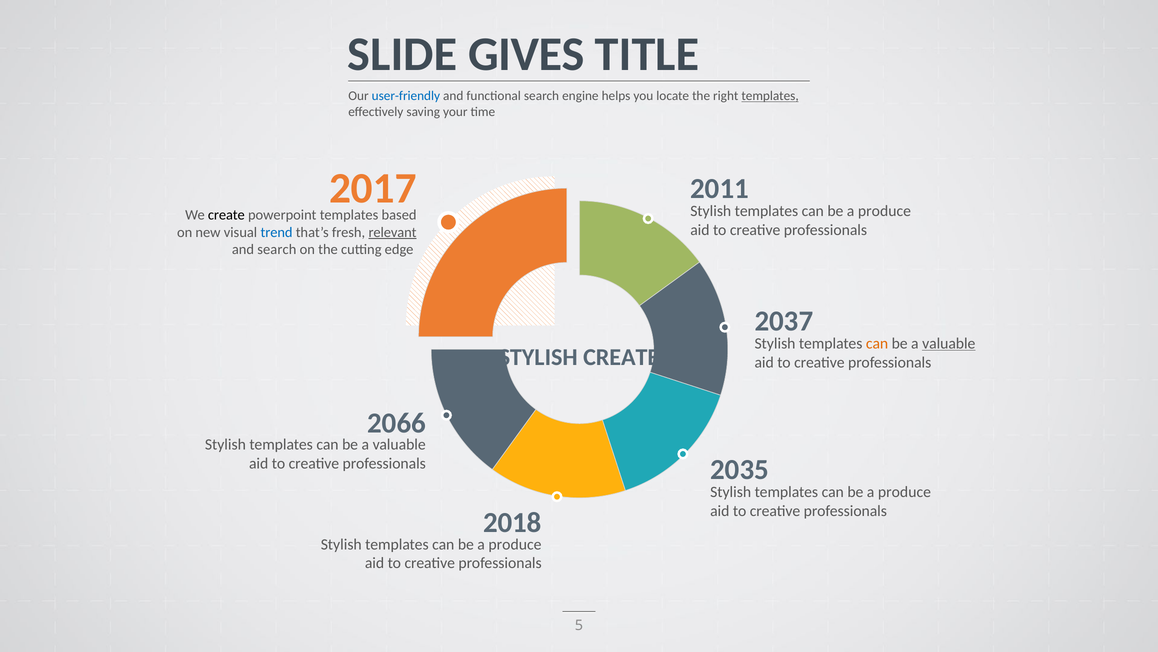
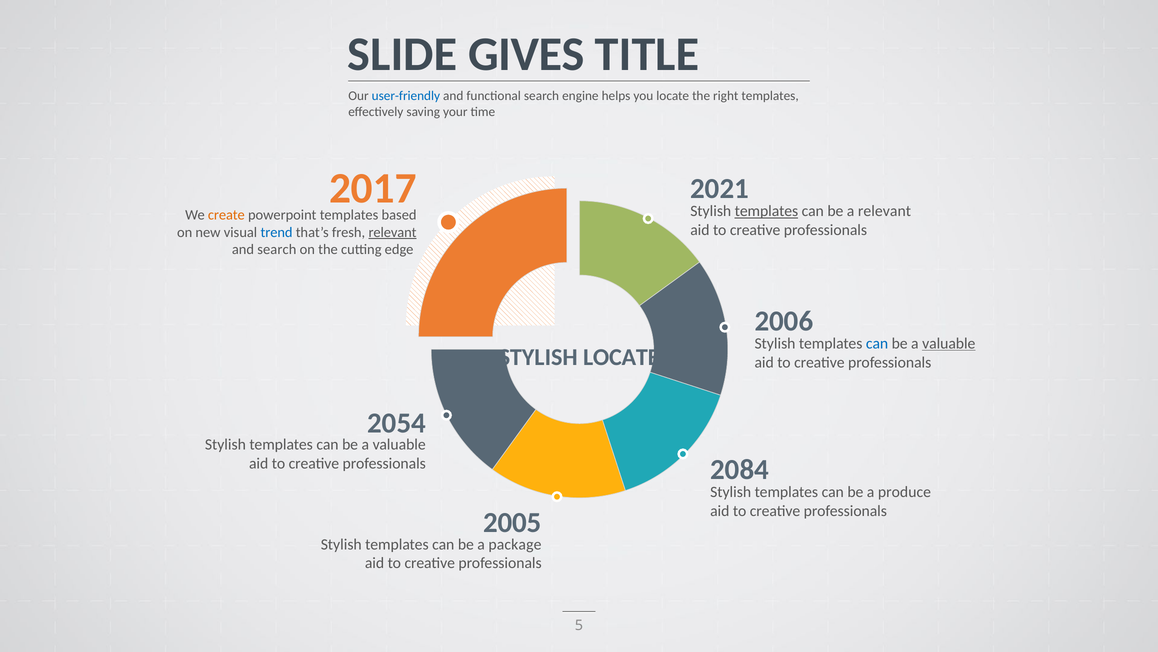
templates at (770, 96) underline: present -> none
2011: 2011 -> 2021
templates at (766, 211) underline: none -> present
produce at (885, 211): produce -> relevant
create at (226, 215) colour: black -> orange
2037: 2037 -> 2006
can at (877, 343) colour: orange -> blue
STYLISH CREATE: CREATE -> LOCATE
2066: 2066 -> 2054
2035: 2035 -> 2084
2018: 2018 -> 2005
produce at (515, 544): produce -> package
